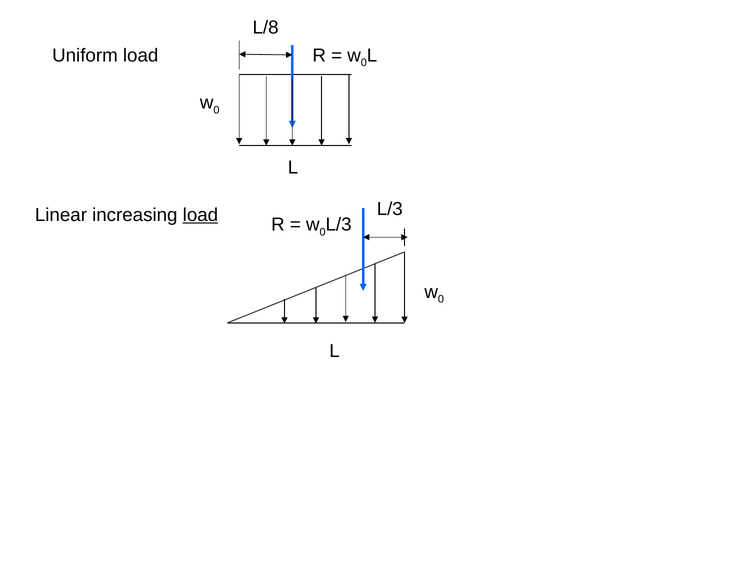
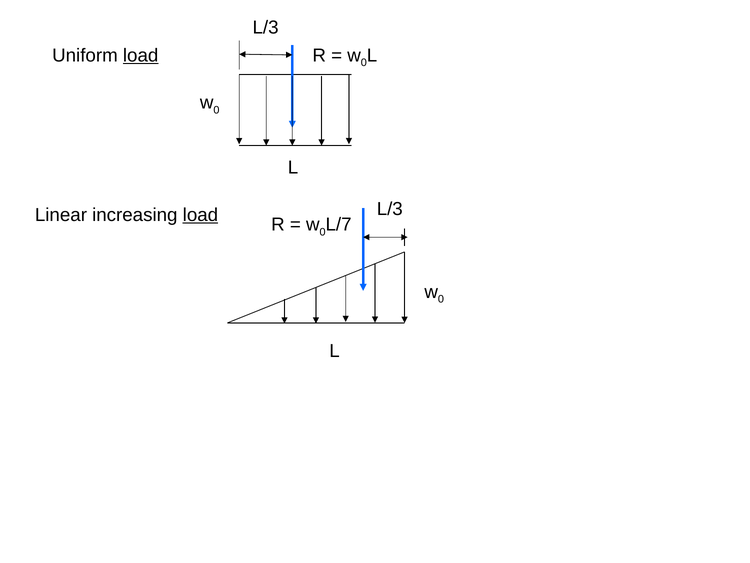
L/8 at (266, 28): L/8 -> L/3
load at (141, 55) underline: none -> present
L/3 at (339, 225): L/3 -> L/7
